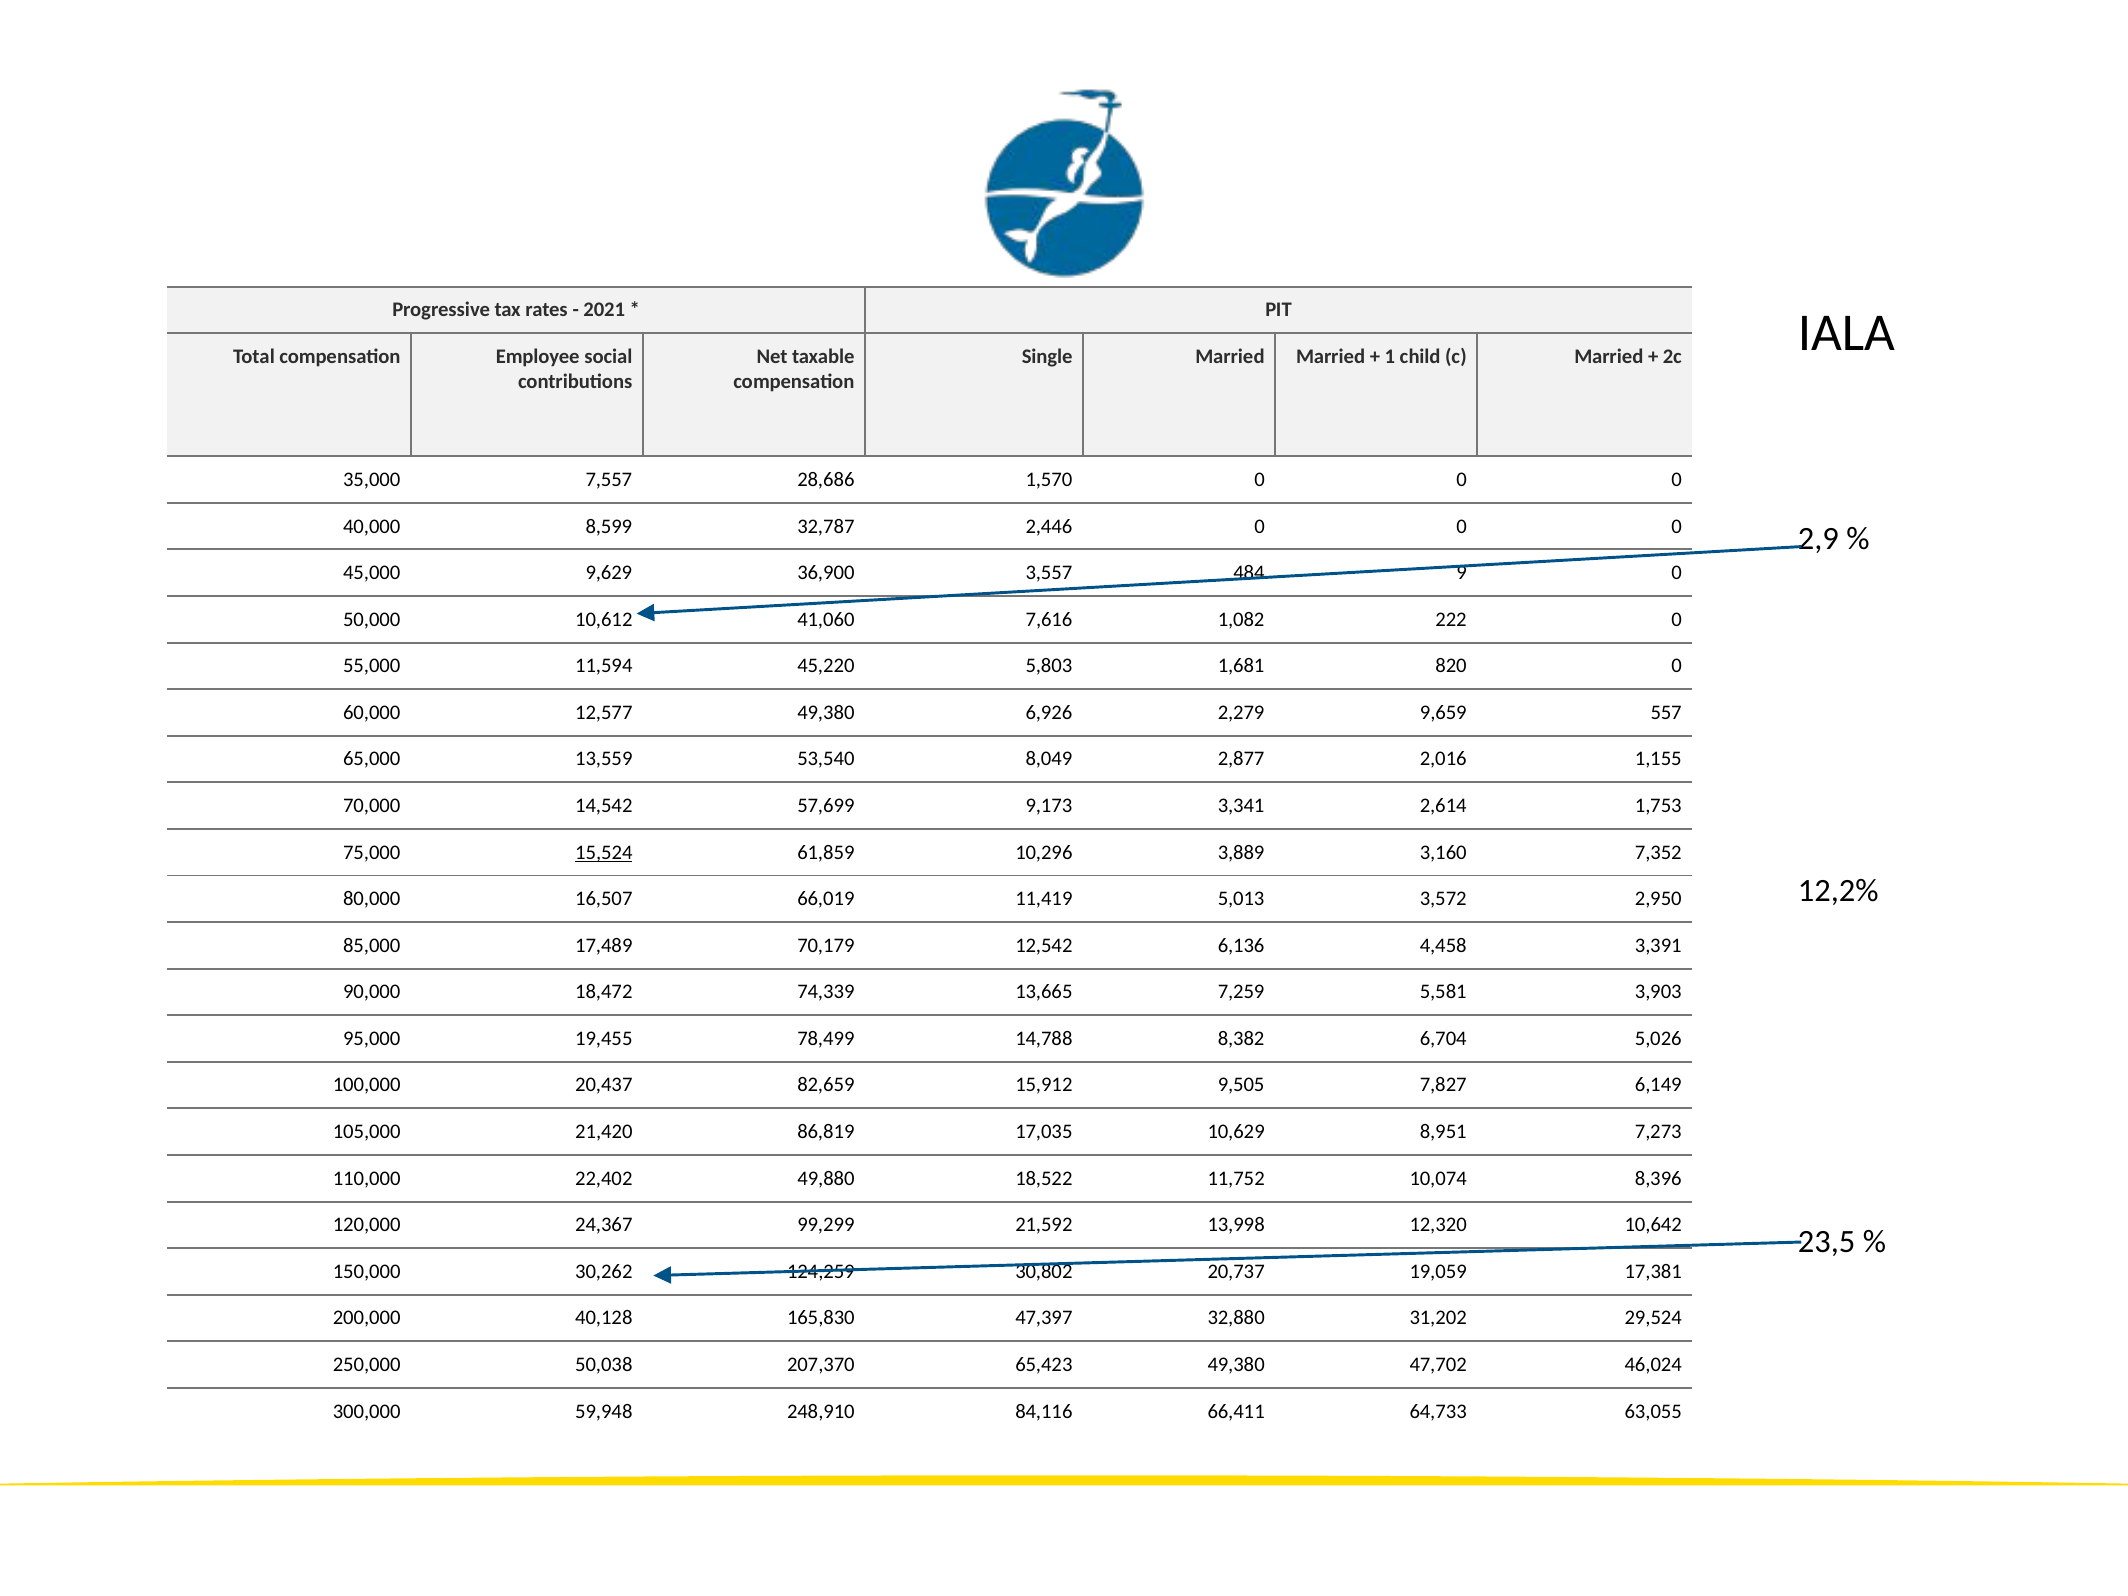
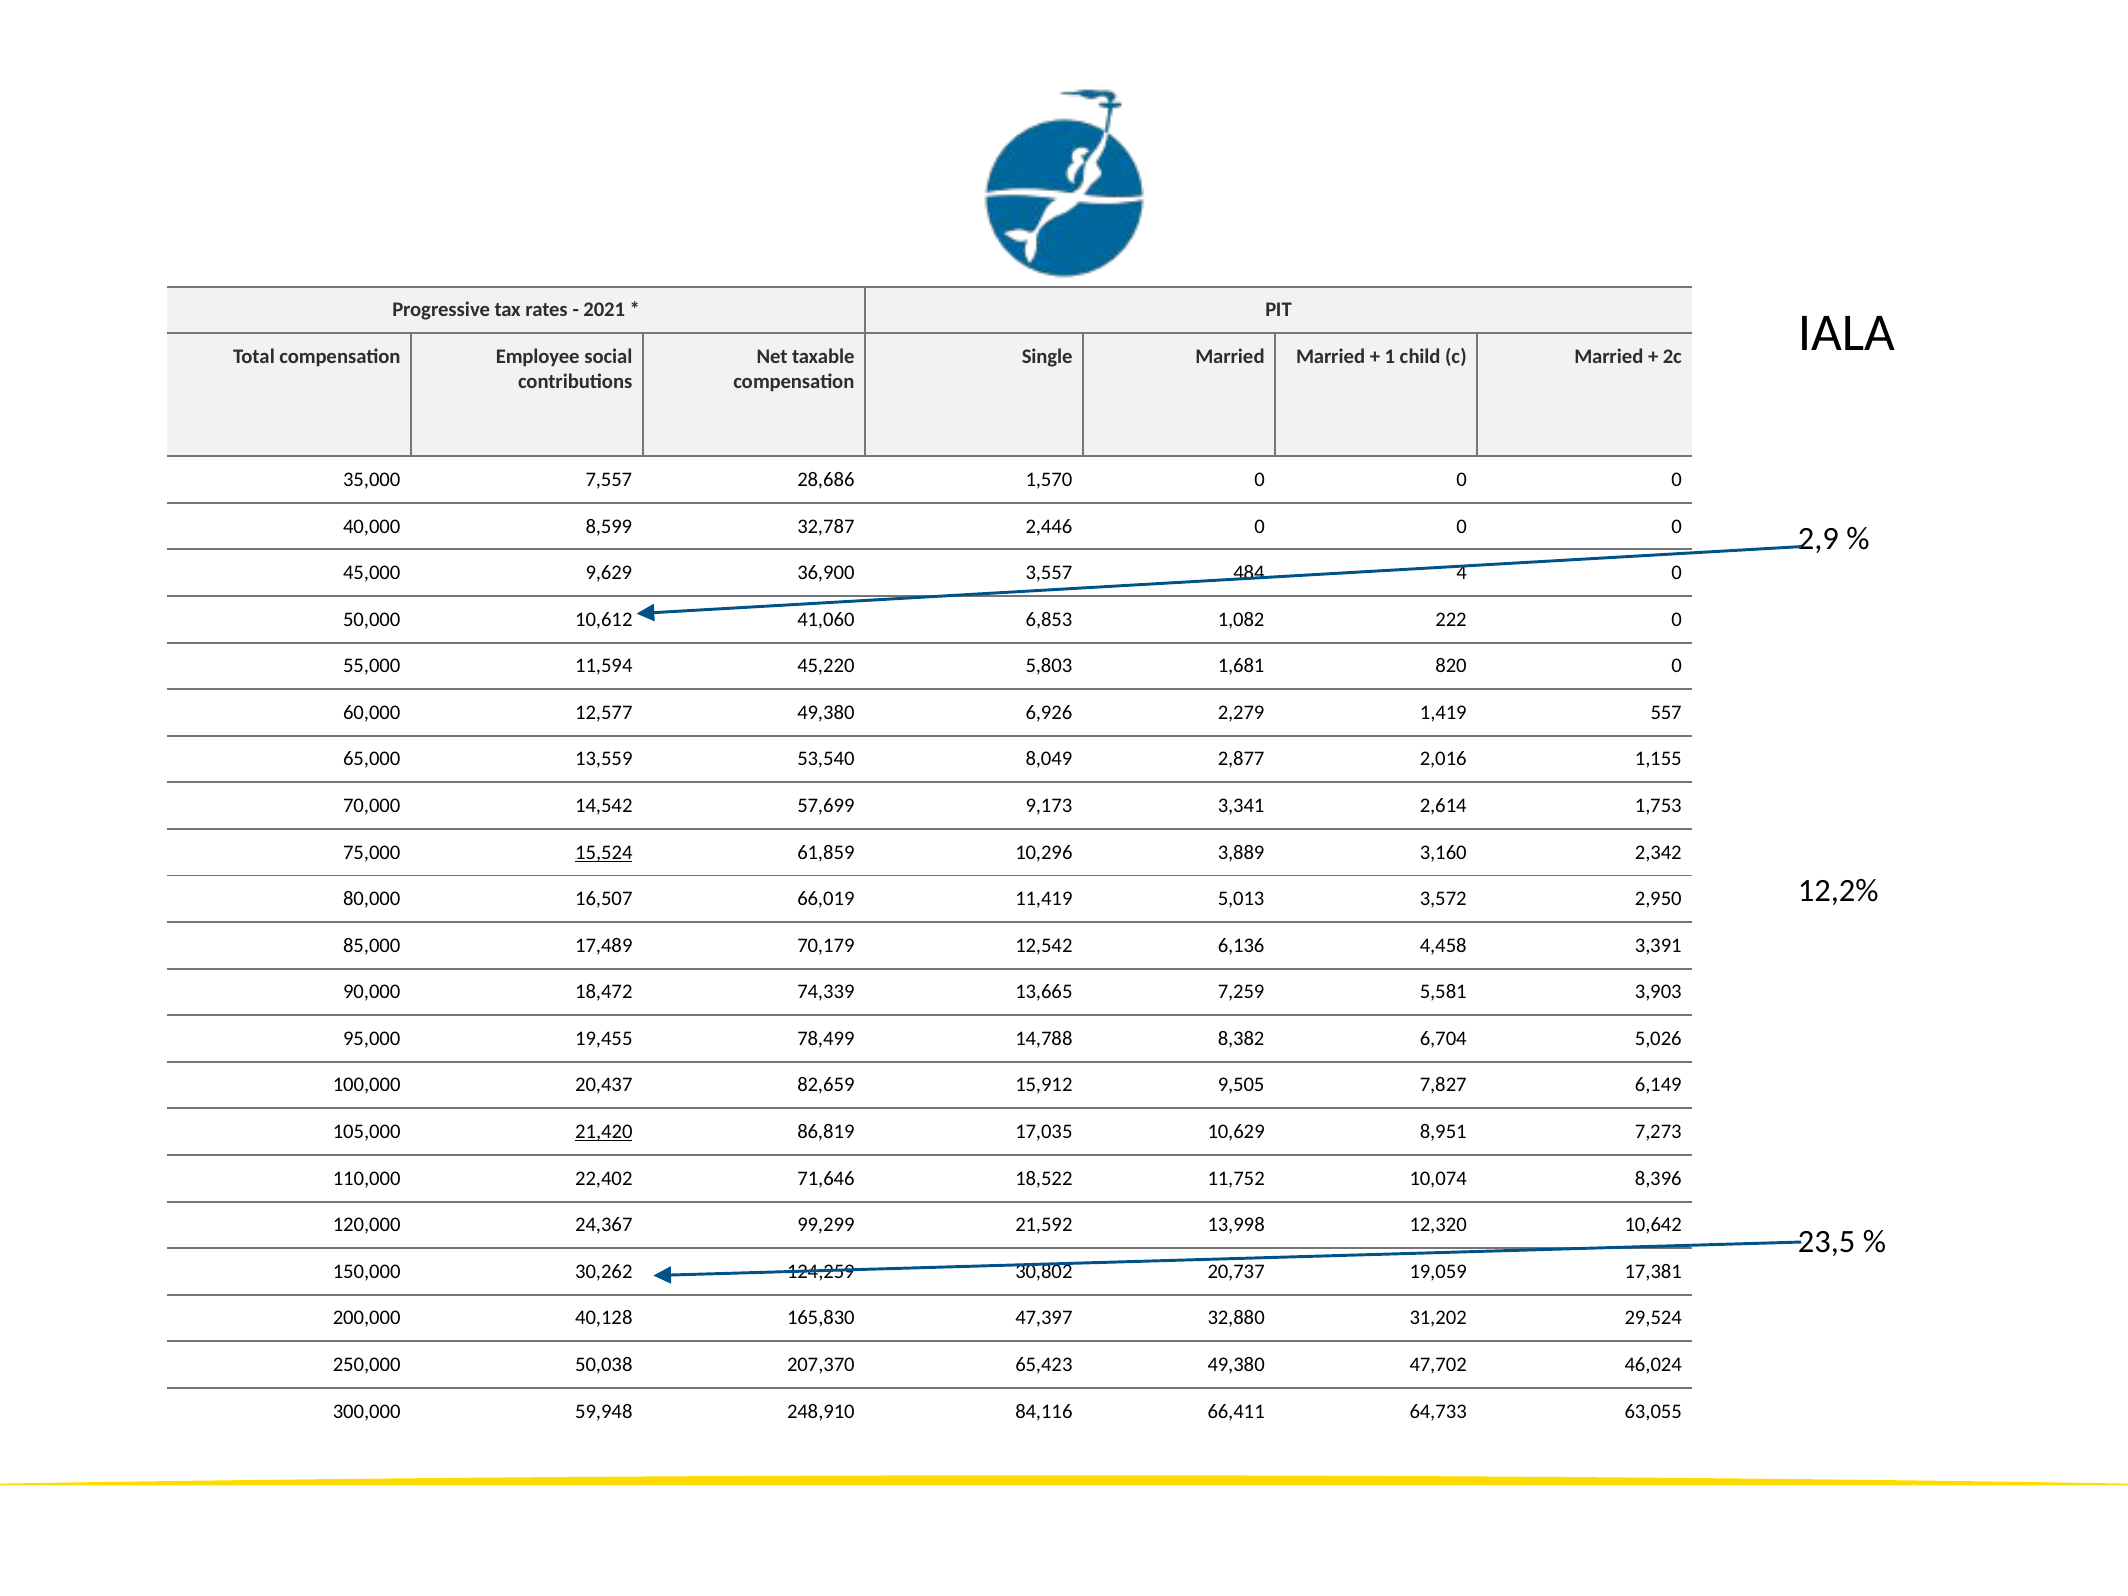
9: 9 -> 4
7,616: 7,616 -> 6,853
9,659: 9,659 -> 1,419
7,352: 7,352 -> 2,342
21,420 underline: none -> present
49,880: 49,880 -> 71,646
